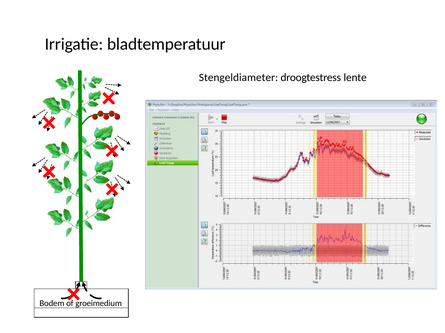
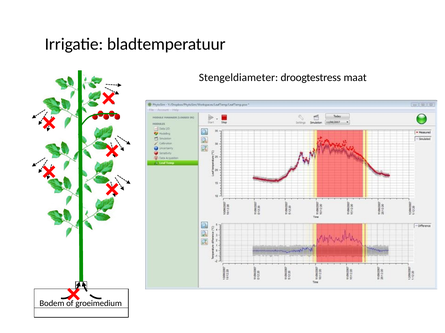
lente: lente -> maat
